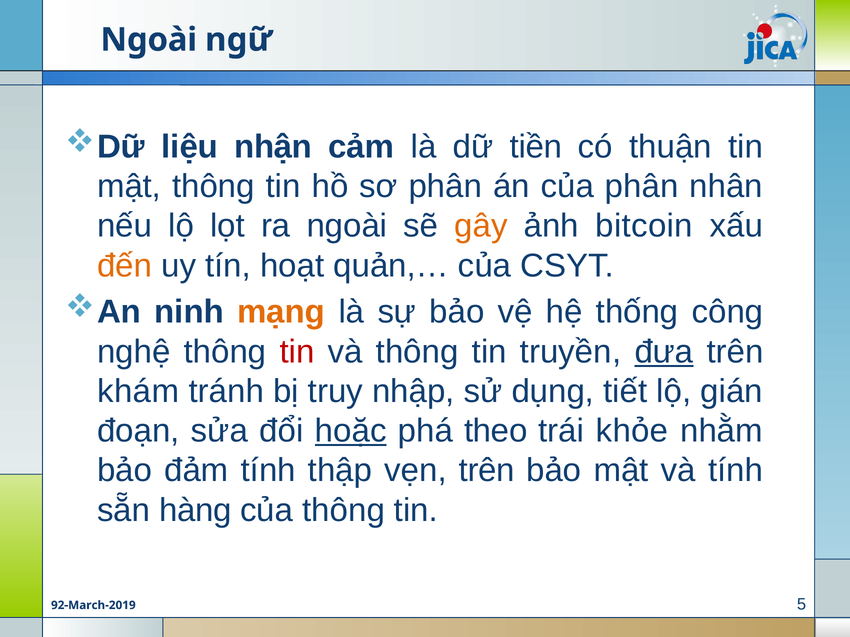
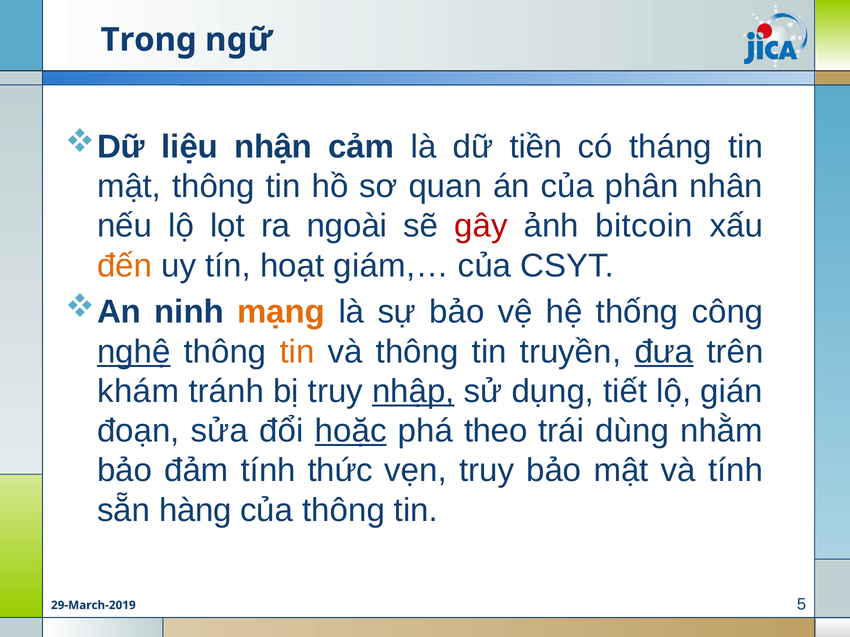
Ngoài at (149, 40): Ngoài -> Trong
thuận: thuận -> tháng
sơ phân: phân -> quan
gây colour: orange -> red
quản,…: quản,… -> giám,…
nghệ underline: none -> present
tin at (297, 352) colour: red -> orange
nhập underline: none -> present
khỏe: khỏe -> dùng
thập: thập -> thức
vẹn trên: trên -> truy
92-March-2019: 92-March-2019 -> 29-March-2019
